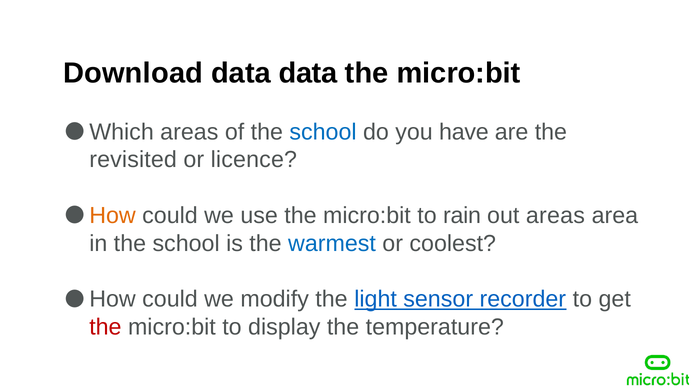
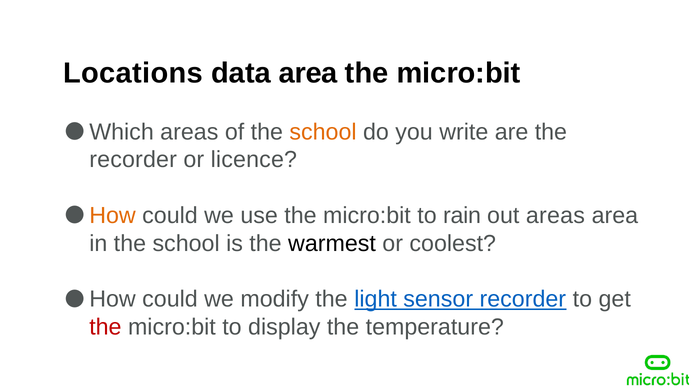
Download: Download -> Locations
data data: data -> area
school at (323, 132) colour: blue -> orange
have: have -> write
revisited at (133, 160): revisited -> recorder
warmest colour: blue -> black
